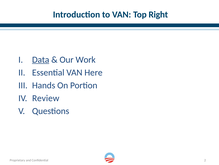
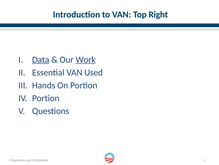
Work underline: none -> present
Here: Here -> Used
Review at (46, 98): Review -> Portion
